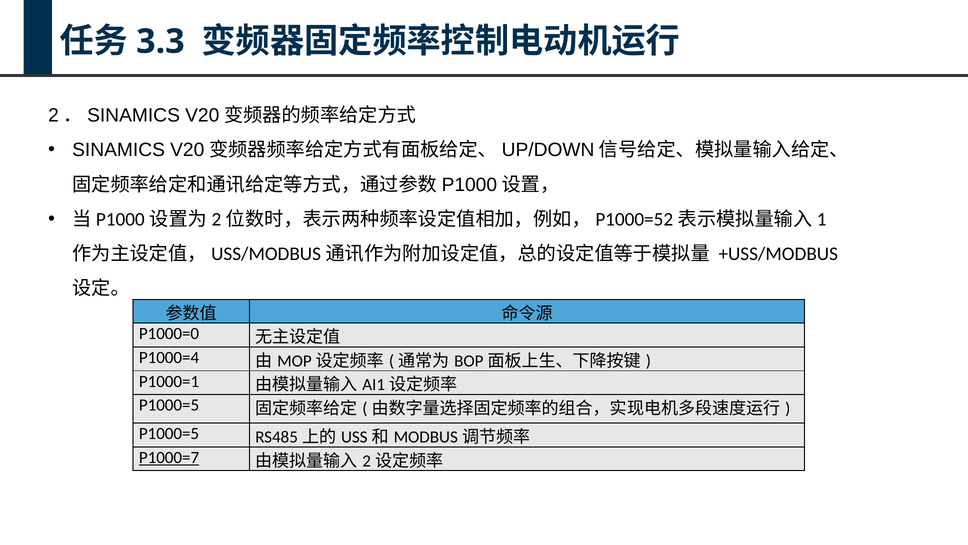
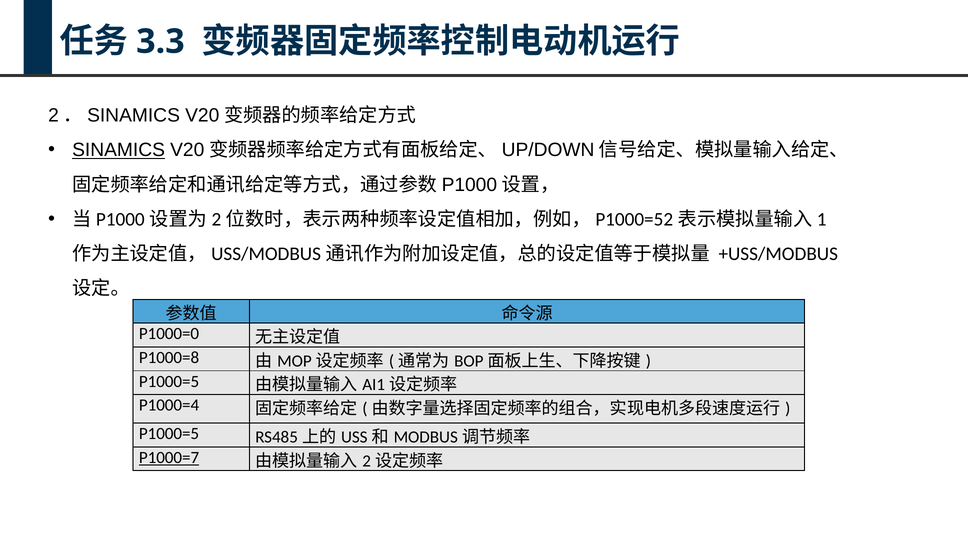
SINAMICS underline: none -> present
P1000=4: P1000=4 -> P1000=8
P1000=1 at (169, 381): P1000=1 -> P1000=5
P1000=5 at (169, 405): P1000=5 -> P1000=4
